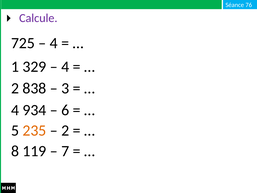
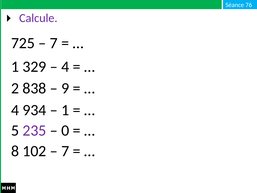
4 at (54, 43): 4 -> 7
3: 3 -> 9
6 at (65, 110): 6 -> 1
235 colour: orange -> purple
2 at (65, 130): 2 -> 0
119: 119 -> 102
